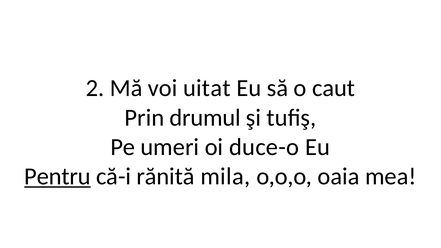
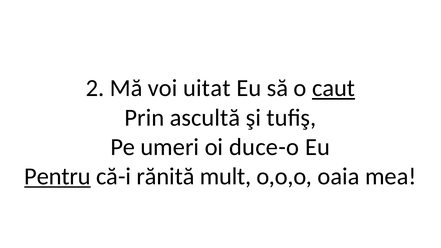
caut underline: none -> present
drumul: drumul -> ascultă
mila: mila -> mult
